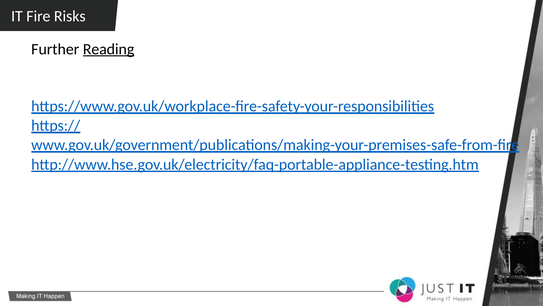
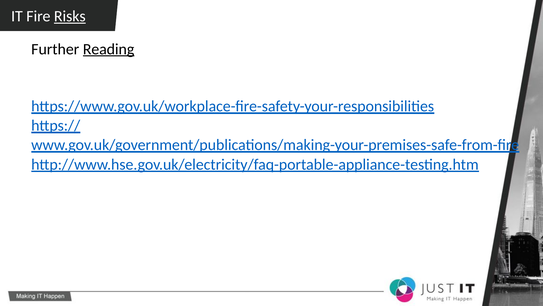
Risks underline: none -> present
